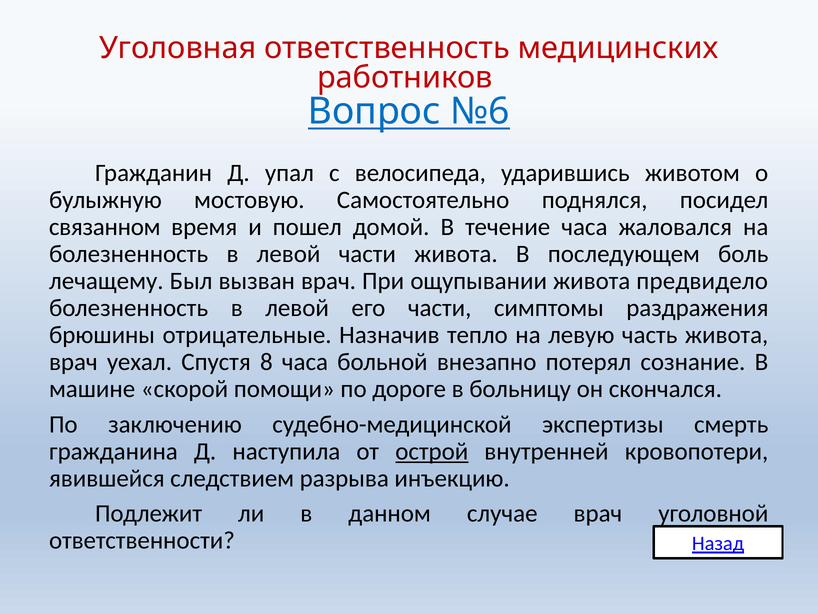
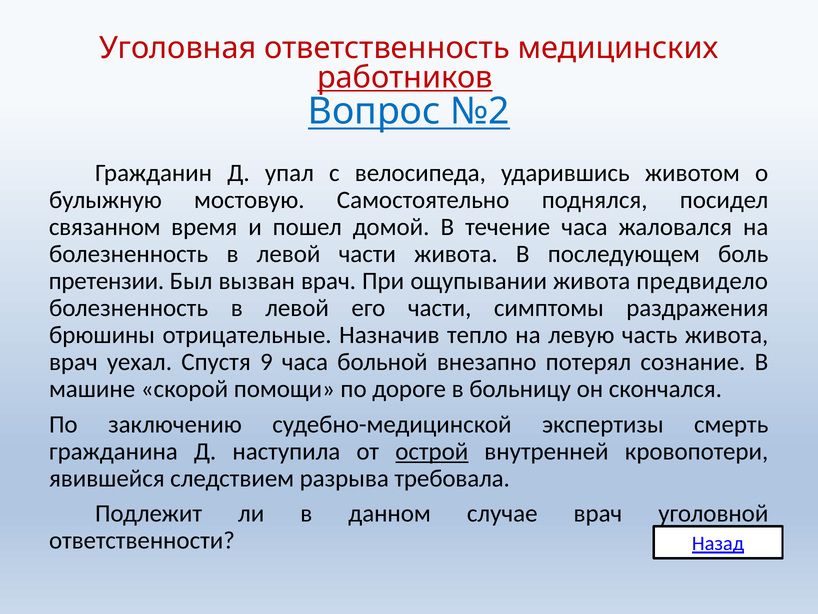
работников underline: none -> present
№6: №6 -> №2
лечащему: лечащему -> претензии
8: 8 -> 9
инъекцию: инъекцию -> требовала
